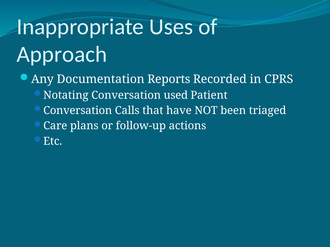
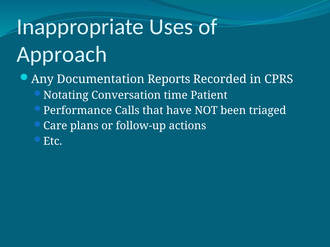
used: used -> time
Conversation at (78, 111): Conversation -> Performance
